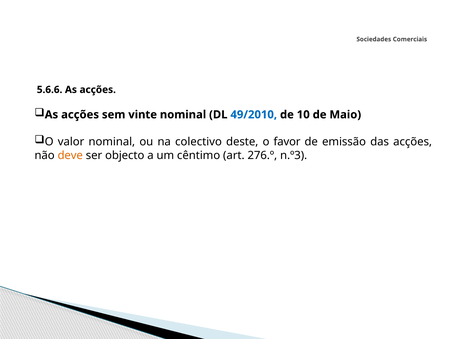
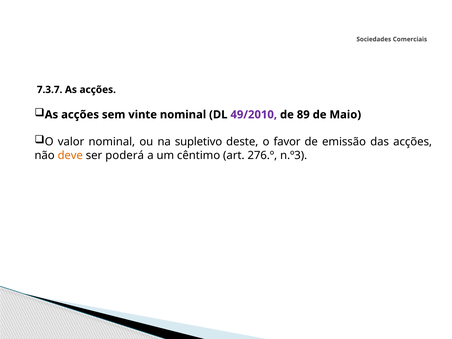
5.6.6: 5.6.6 -> 7.3.7
49/2010 colour: blue -> purple
10: 10 -> 89
colectivo: colectivo -> supletivo
objecto: objecto -> poderá
